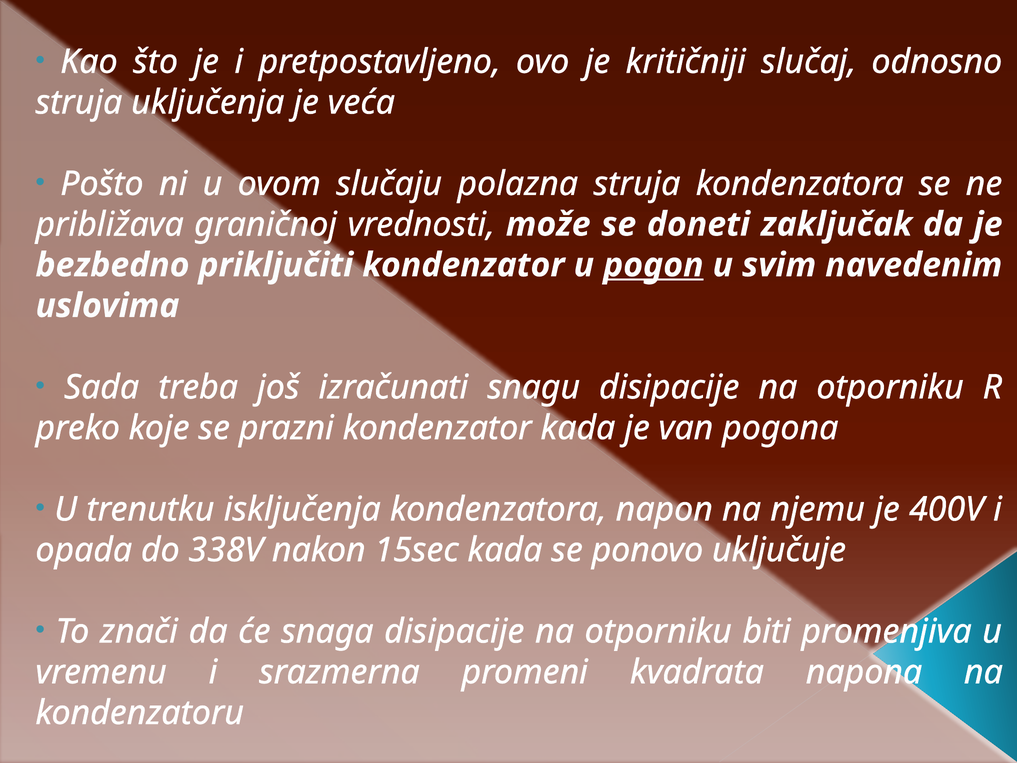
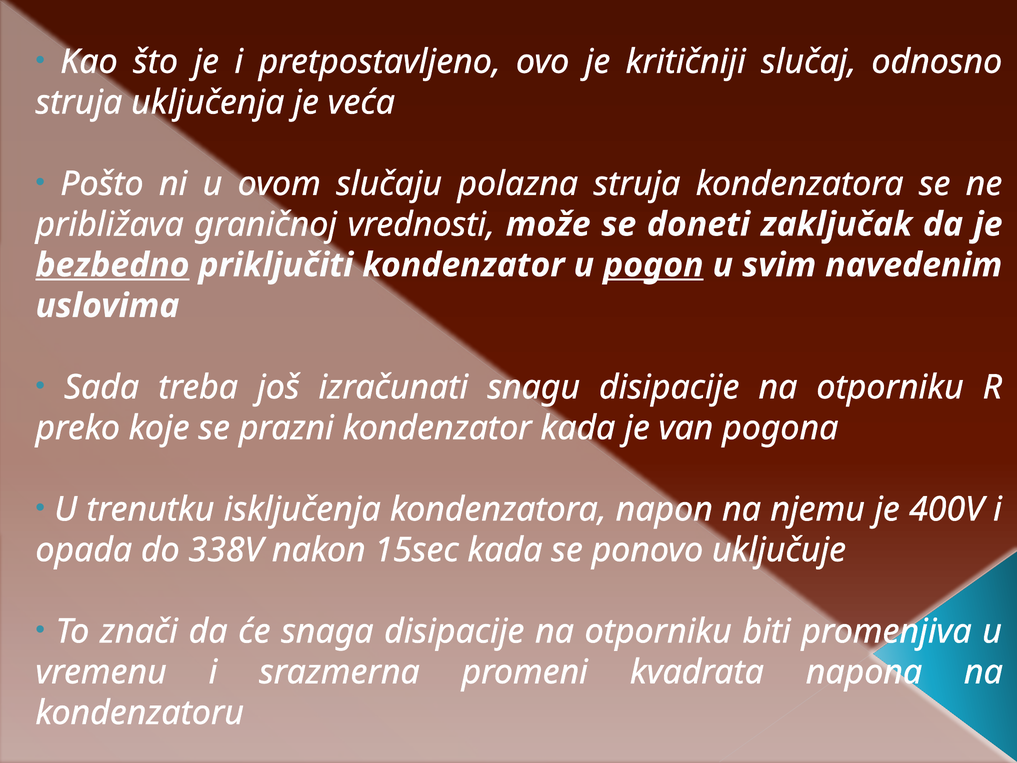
bezbedno underline: none -> present
